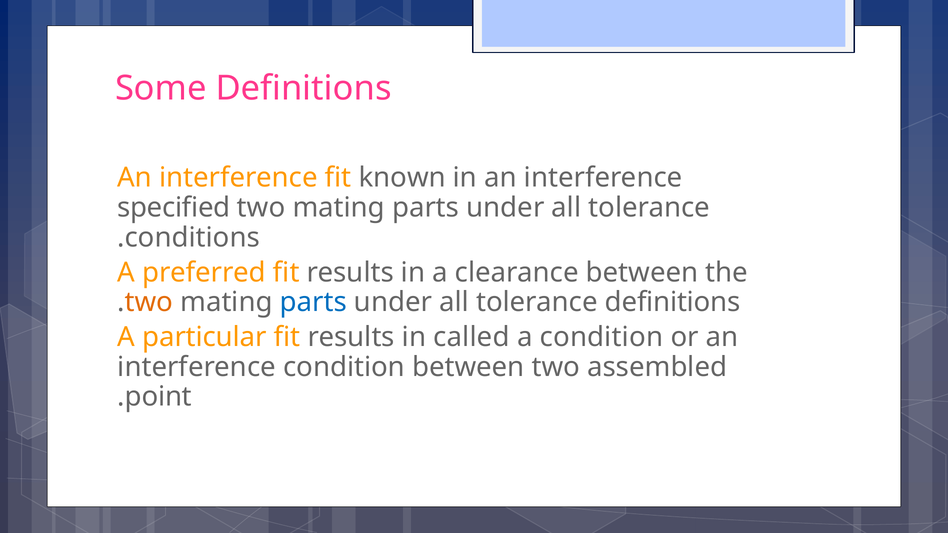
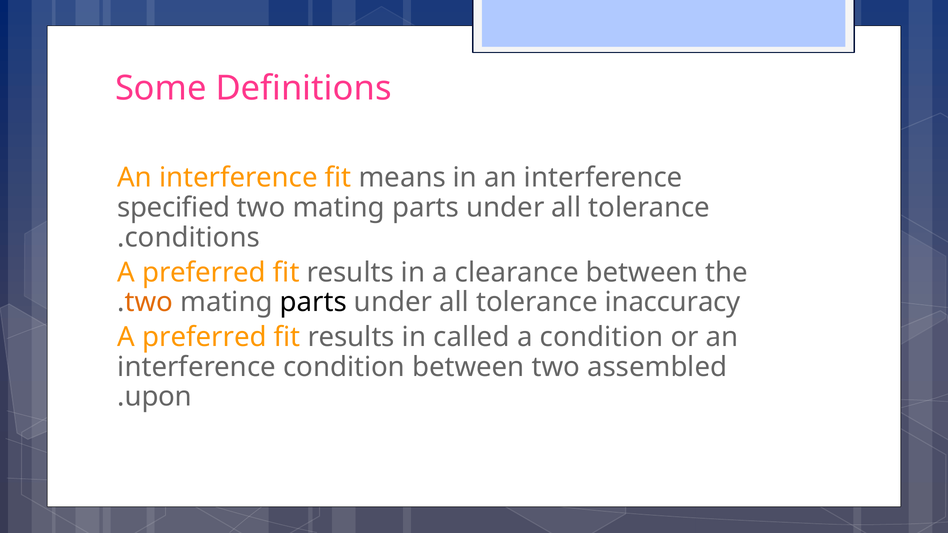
known: known -> means
parts at (313, 302) colour: blue -> black
tolerance definitions: definitions -> inaccuracy
particular at (204, 337): particular -> preferred
point: point -> upon
